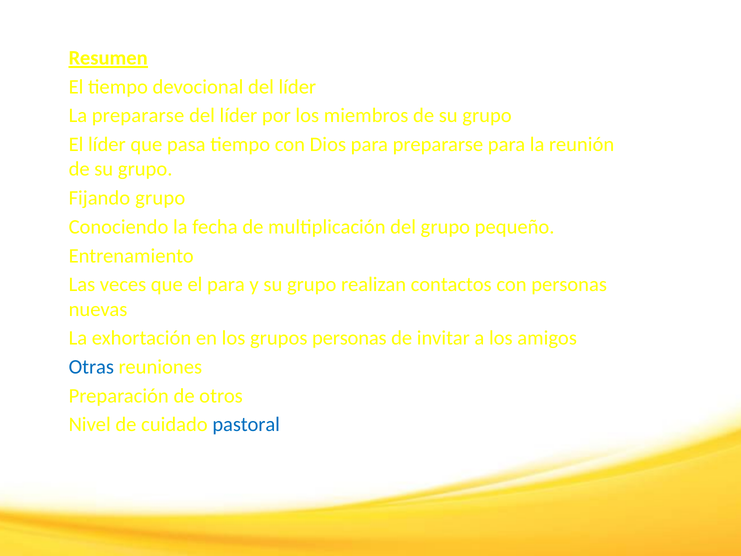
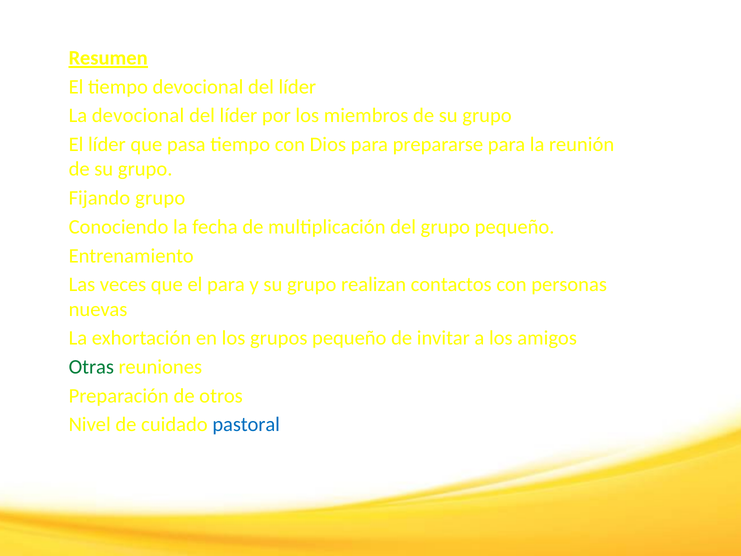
La prepararse: prepararse -> devocional
grupos personas: personas -> pequeño
Otras colour: blue -> green
